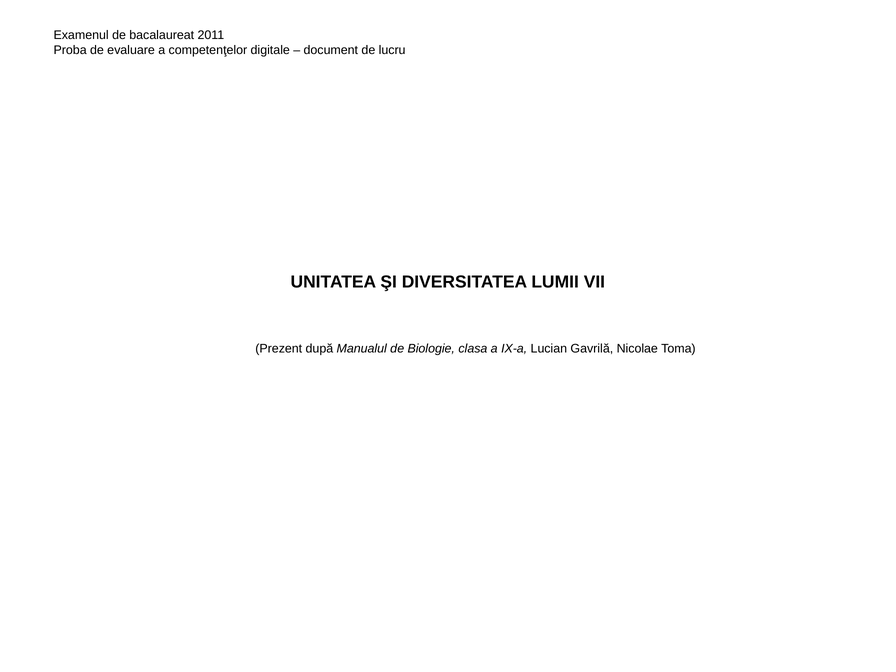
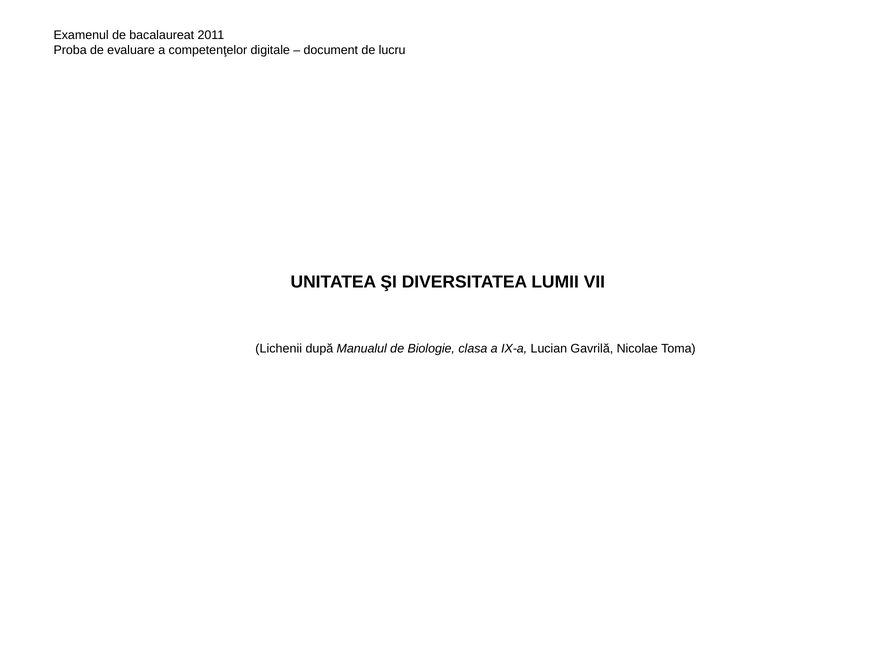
Prezent: Prezent -> Lichenii
